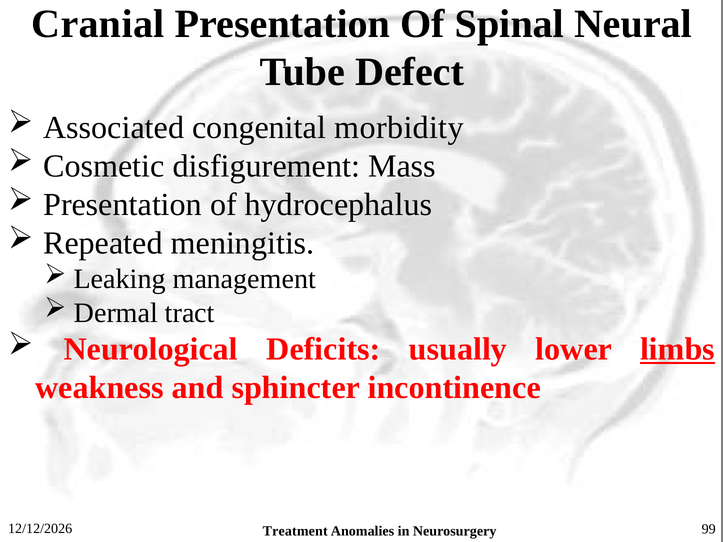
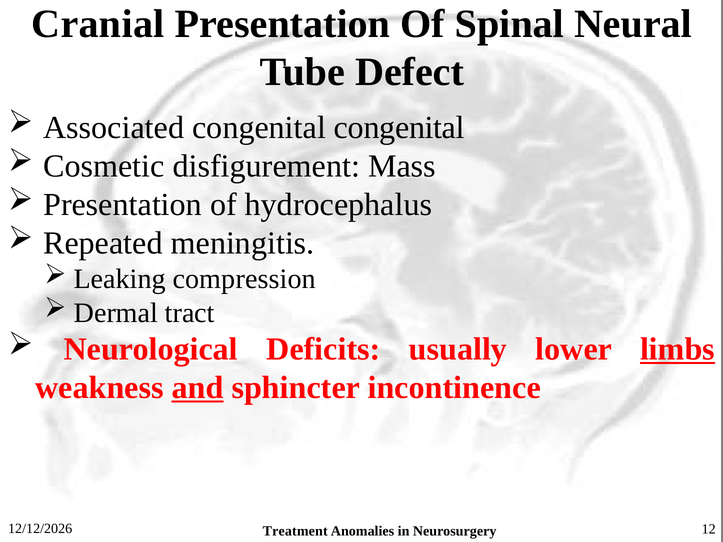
congenital morbidity: morbidity -> congenital
management: management -> compression
and underline: none -> present
99: 99 -> 12
